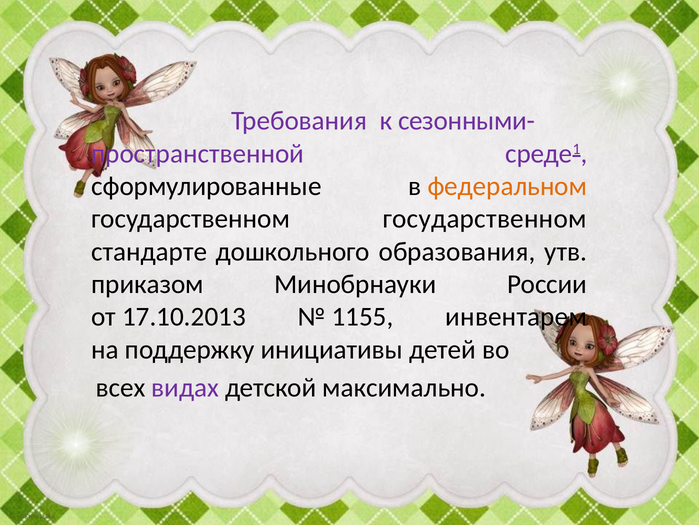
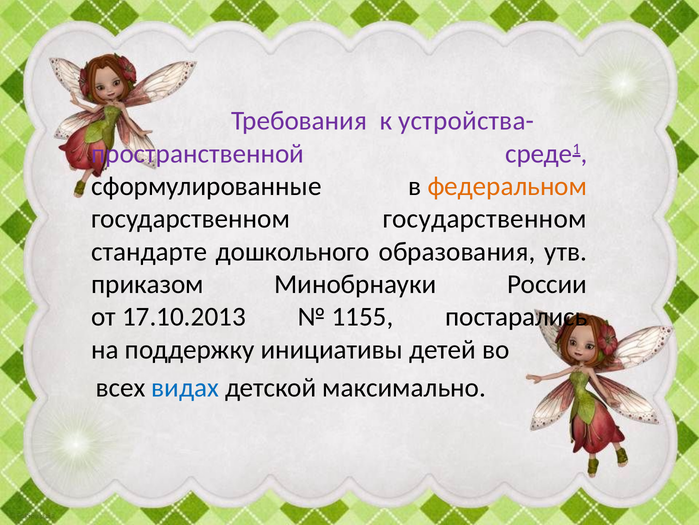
сезонными-: сезонными- -> устройства-
инвентарем: инвентарем -> постарались
видах colour: purple -> blue
